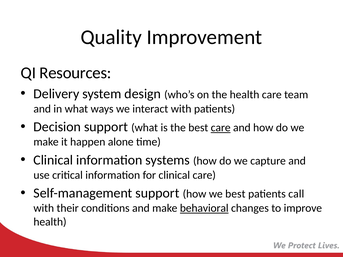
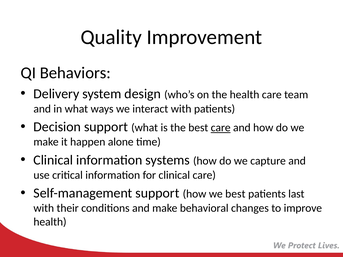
Resources: Resources -> Behaviors
call: call -> last
behavioral underline: present -> none
